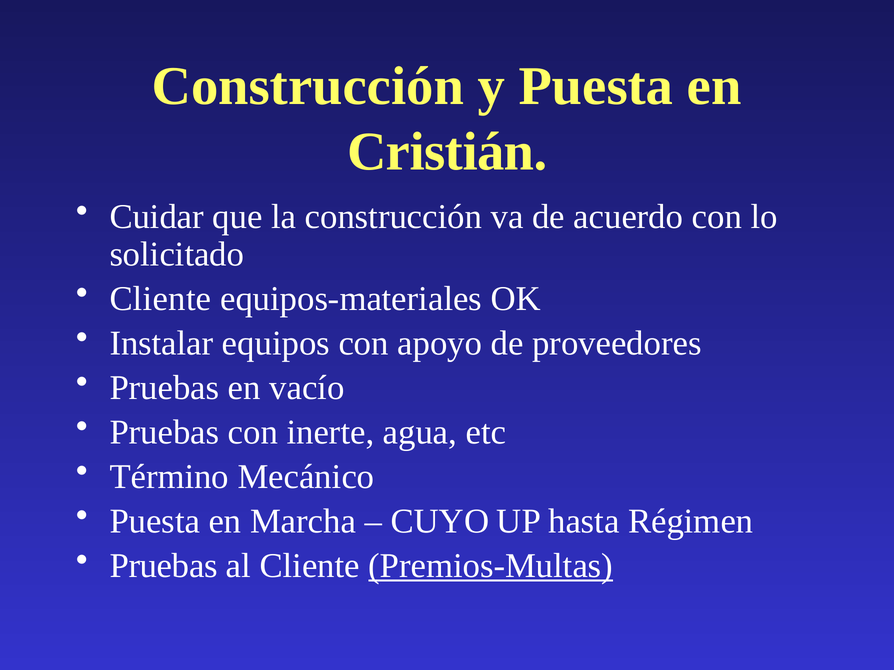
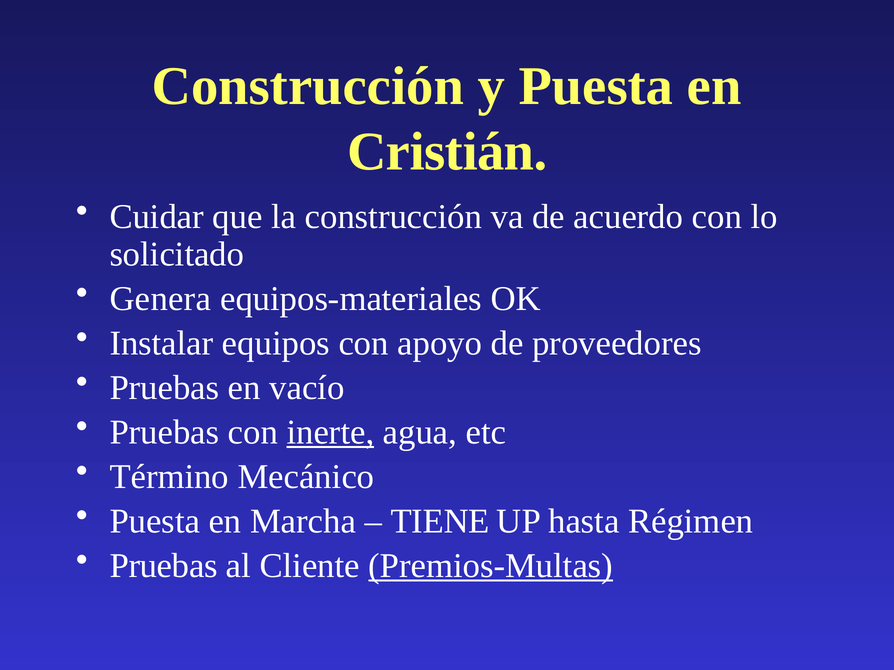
Cliente at (160, 299): Cliente -> Genera
inerte underline: none -> present
CUYO: CUYO -> TIENE
